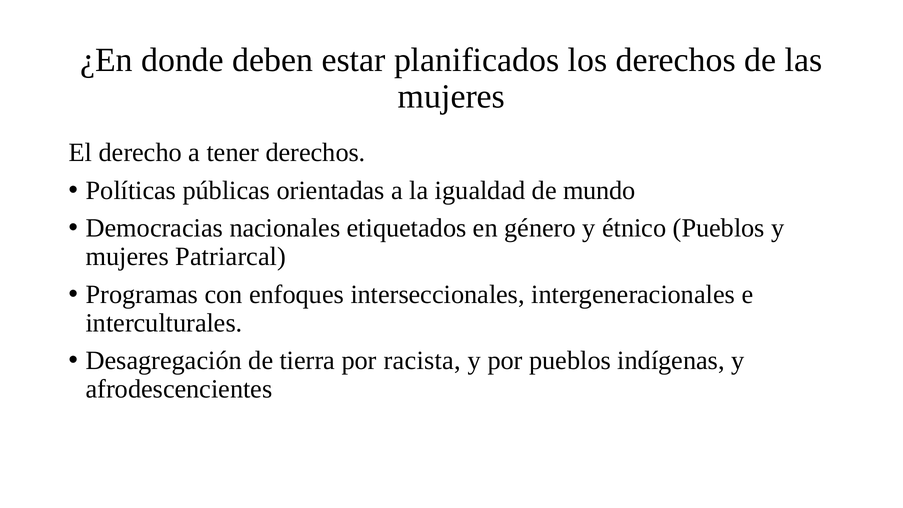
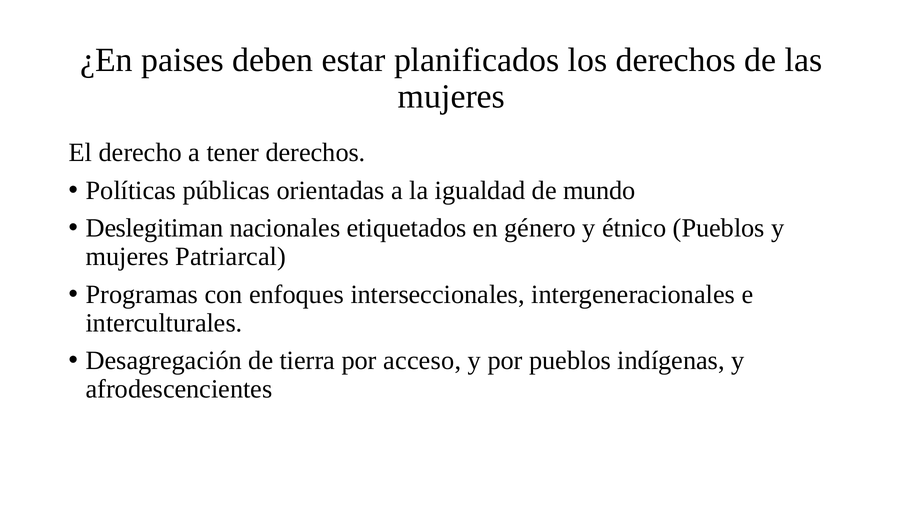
donde: donde -> paises
Democracias: Democracias -> Deslegitiman
racista: racista -> acceso
